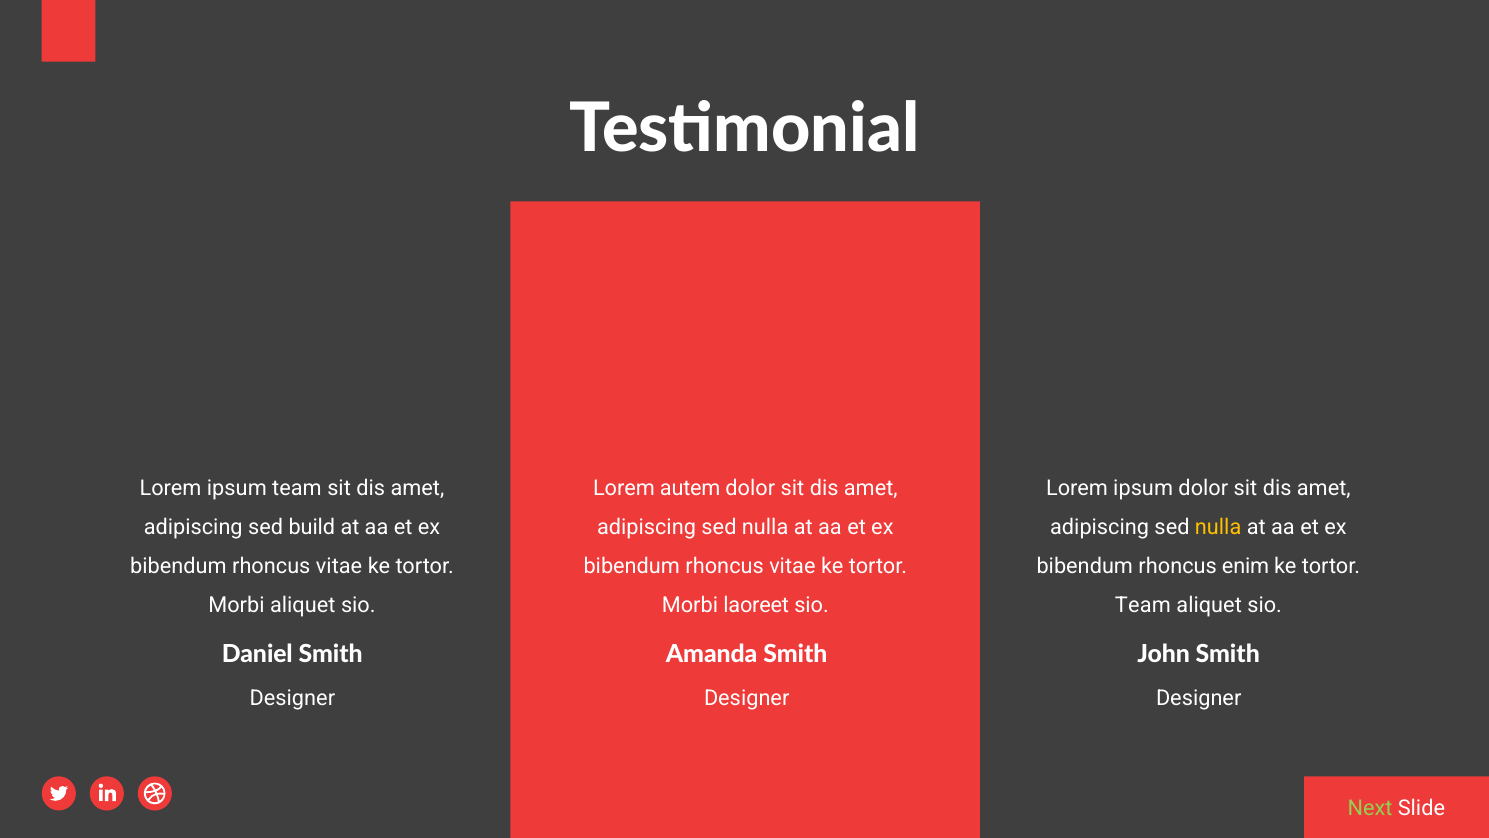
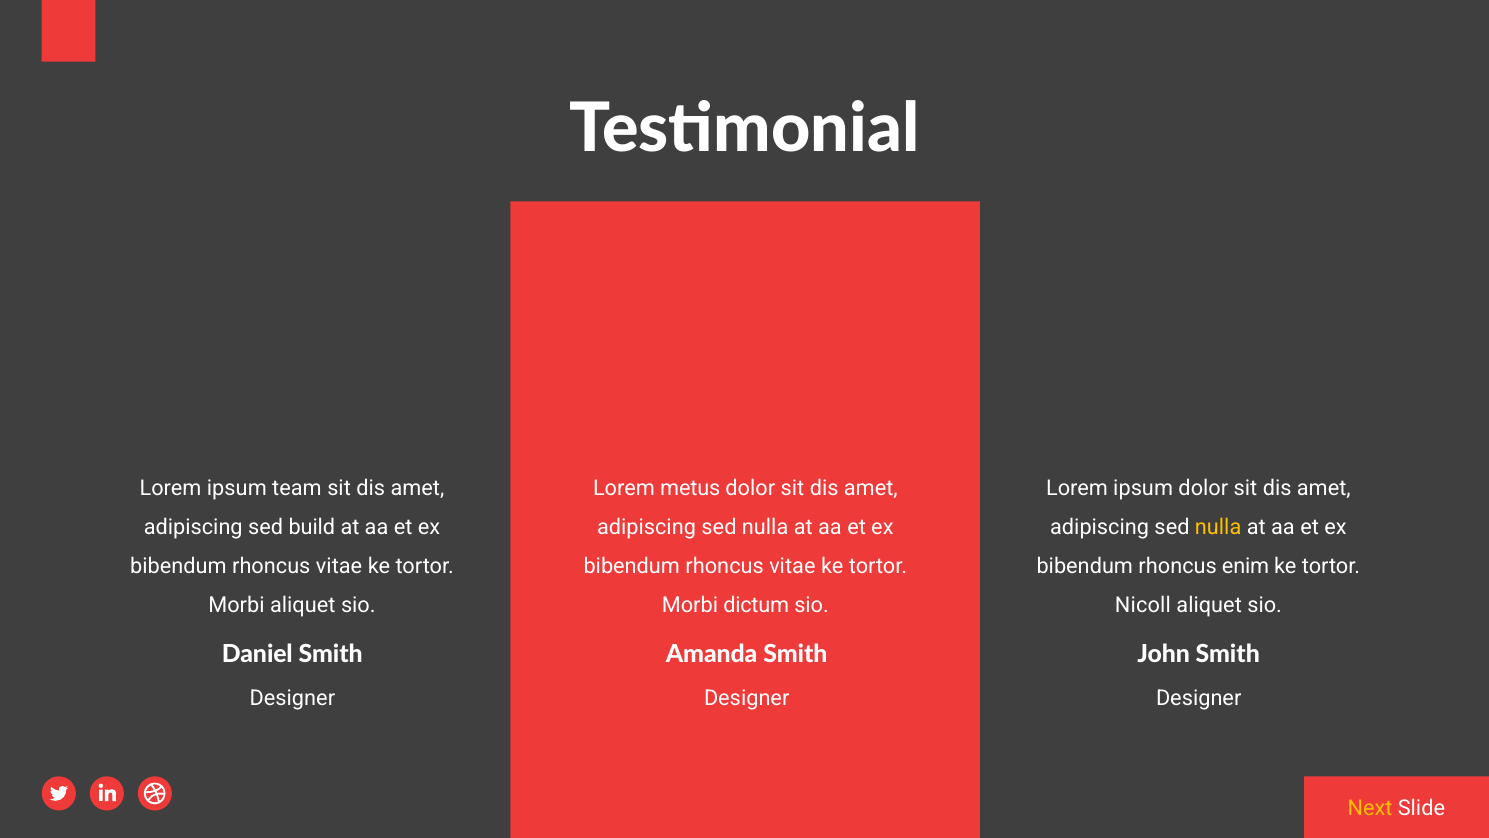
autem: autem -> metus
laoreet: laoreet -> dictum
Team at (1143, 605): Team -> Nicoll
Next colour: light green -> yellow
